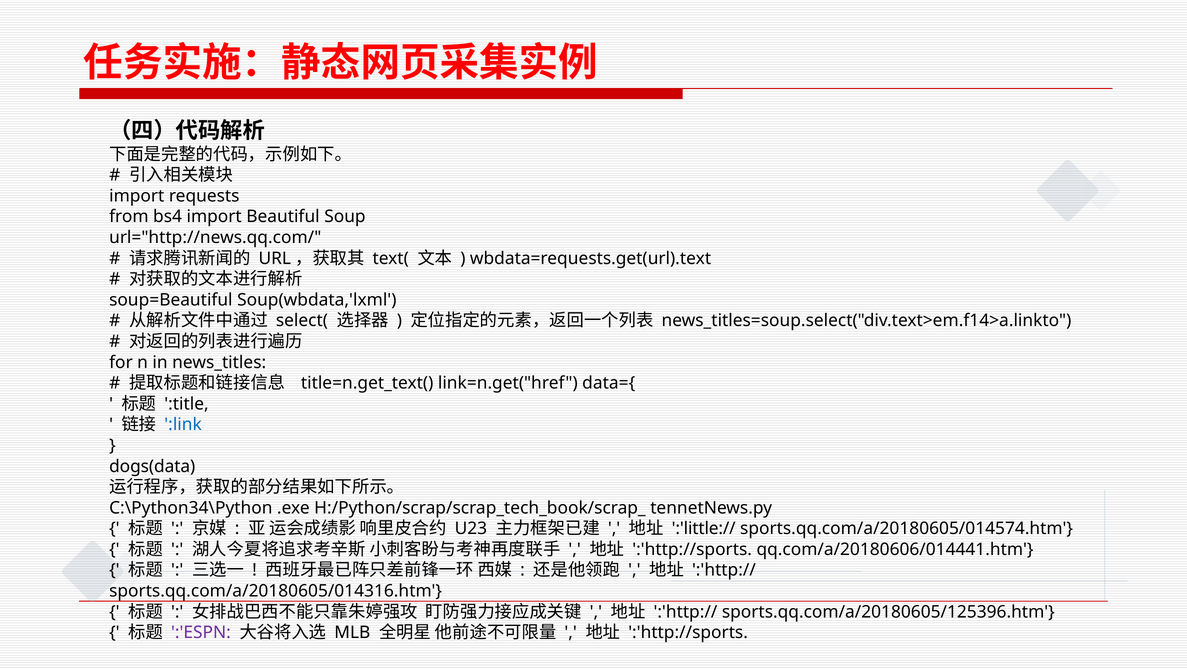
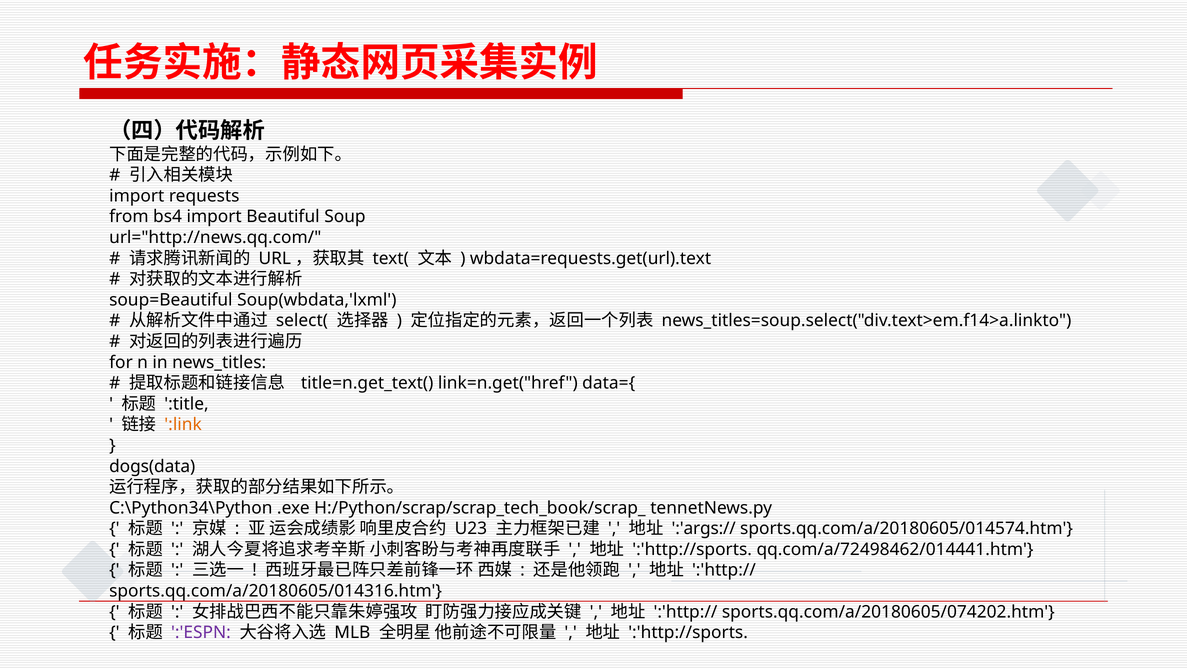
:link colour: blue -> orange
:'little://: :'little:// -> :'args://
qq.com/a/20180606/014441.htm: qq.com/a/20180606/014441.htm -> qq.com/a/72498462/014441.htm
sports.qq.com/a/20180605/125396.htm: sports.qq.com/a/20180605/125396.htm -> sports.qq.com/a/20180605/074202.htm
